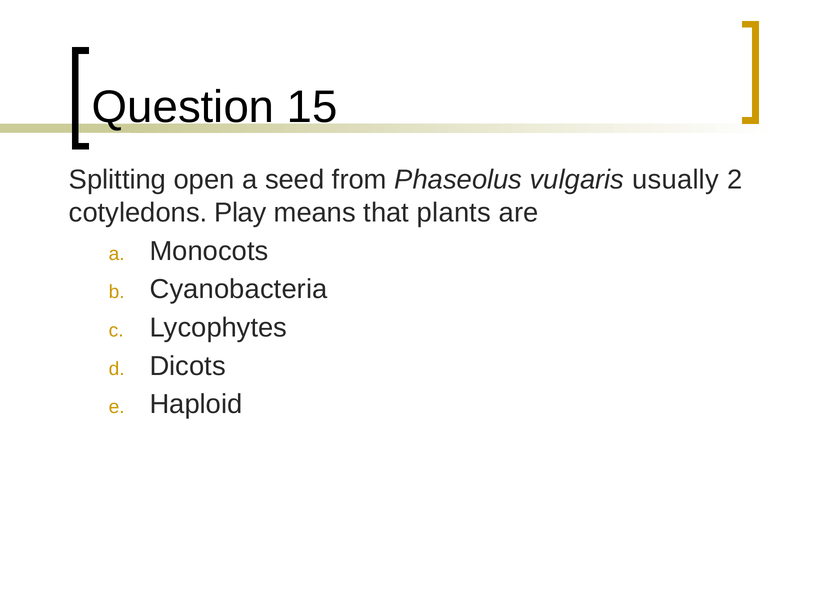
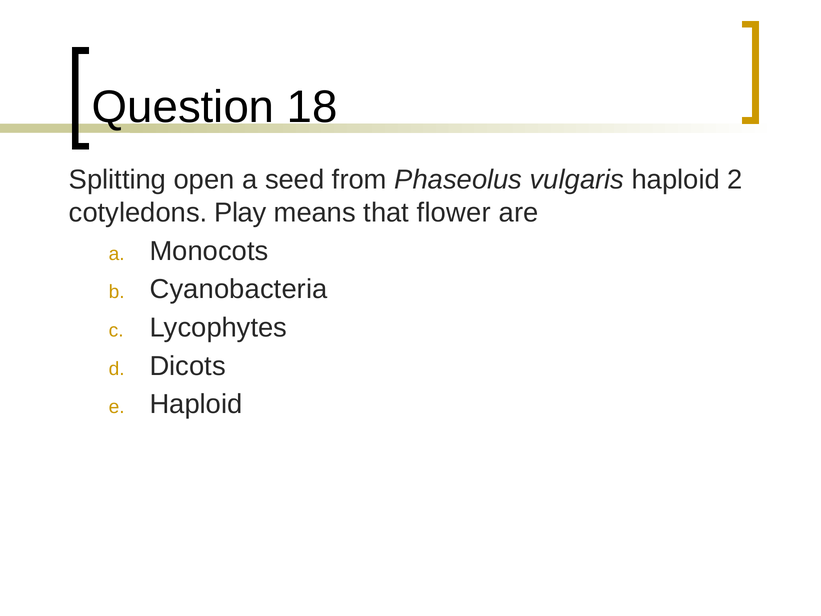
15: 15 -> 18
vulgaris usually: usually -> haploid
plants: plants -> flower
